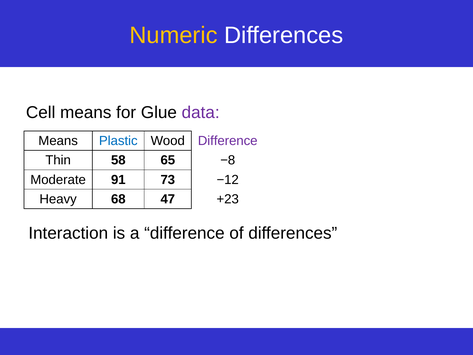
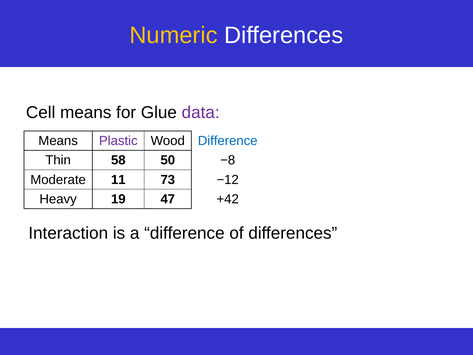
Plastic colour: blue -> purple
Difference at (228, 141) colour: purple -> blue
65: 65 -> 50
91: 91 -> 11
68: 68 -> 19
+23: +23 -> +42
